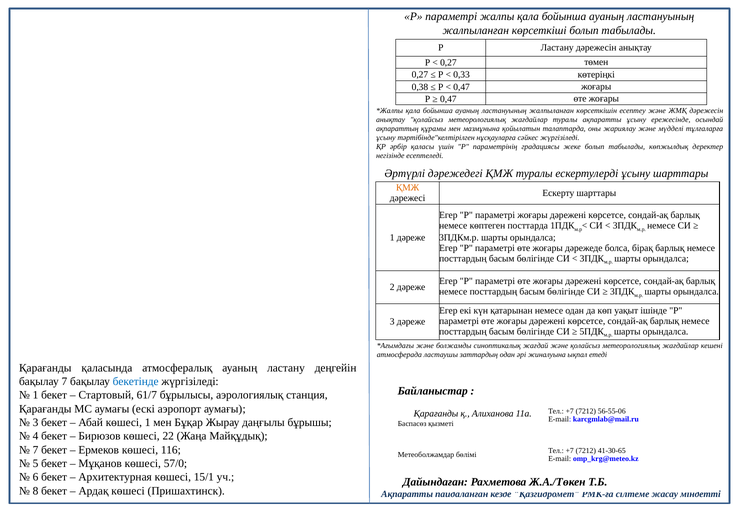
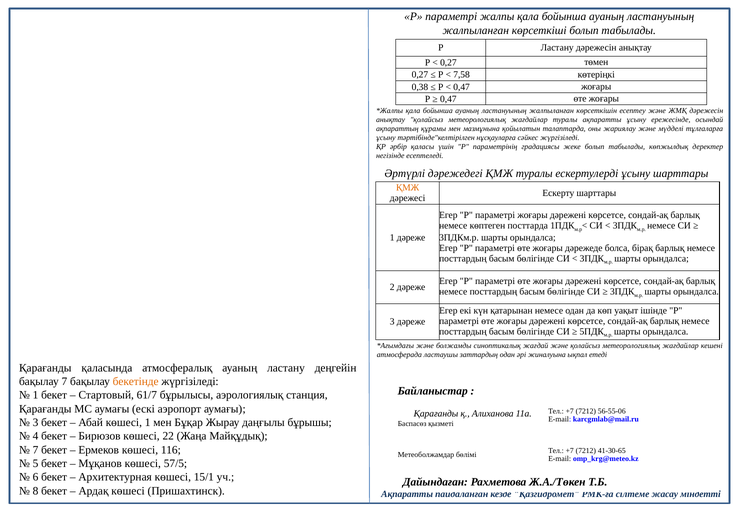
0,33: 0,33 -> 7,58
бекетінде colour: blue -> orange
57/0: 57/0 -> 57/5
